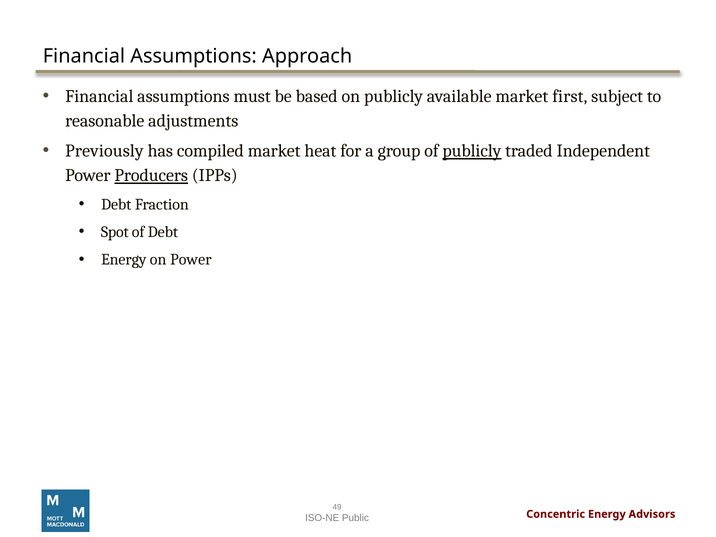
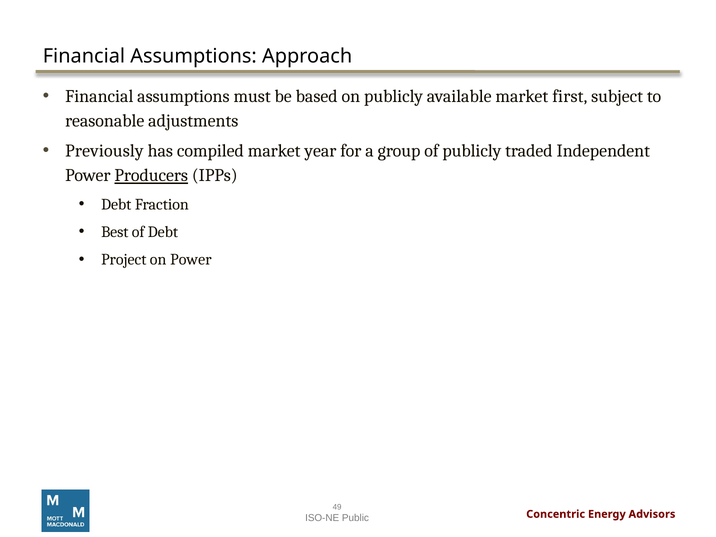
heat: heat -> year
publicly at (472, 151) underline: present -> none
Spot: Spot -> Best
Energy at (124, 260): Energy -> Project
